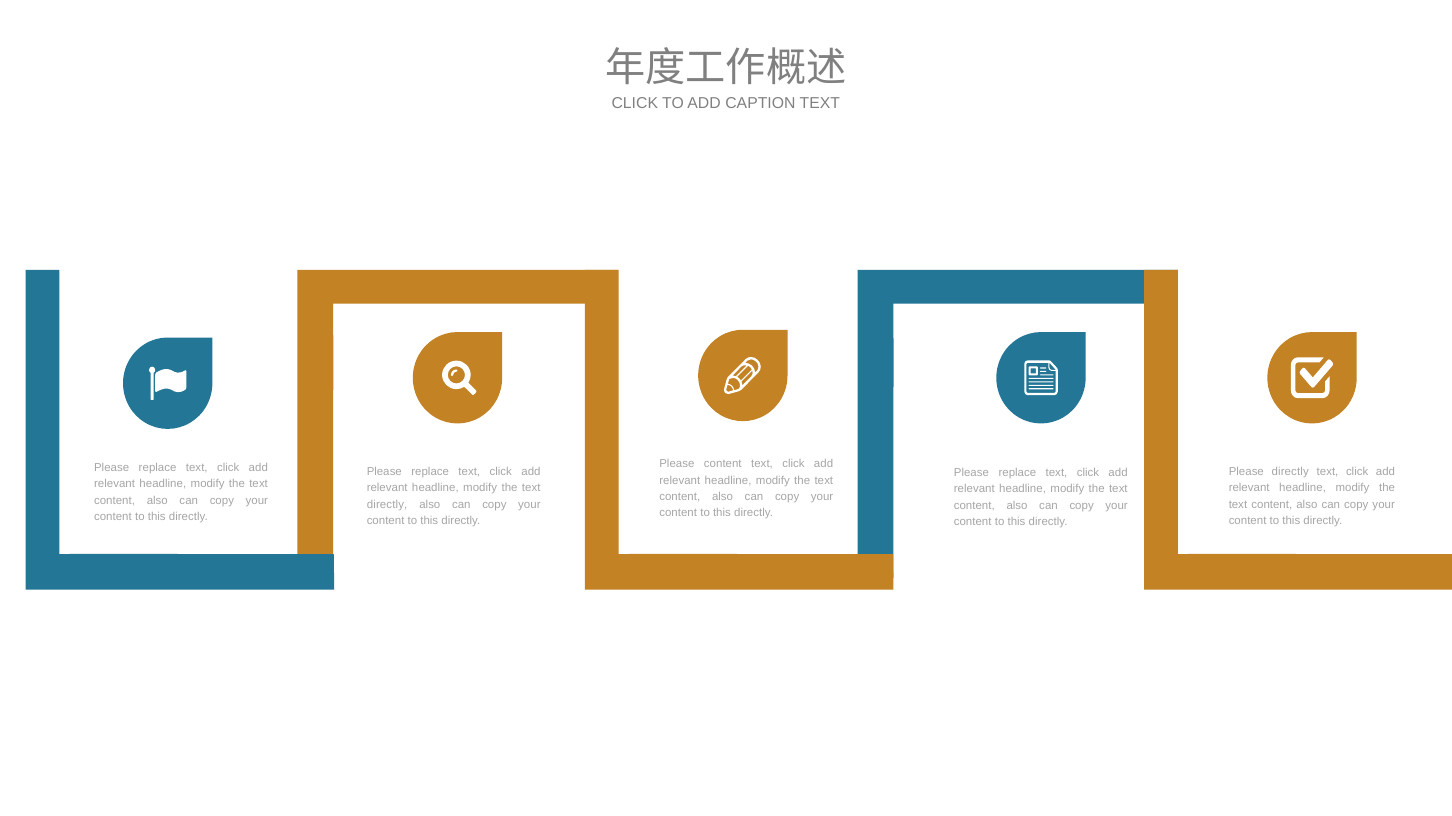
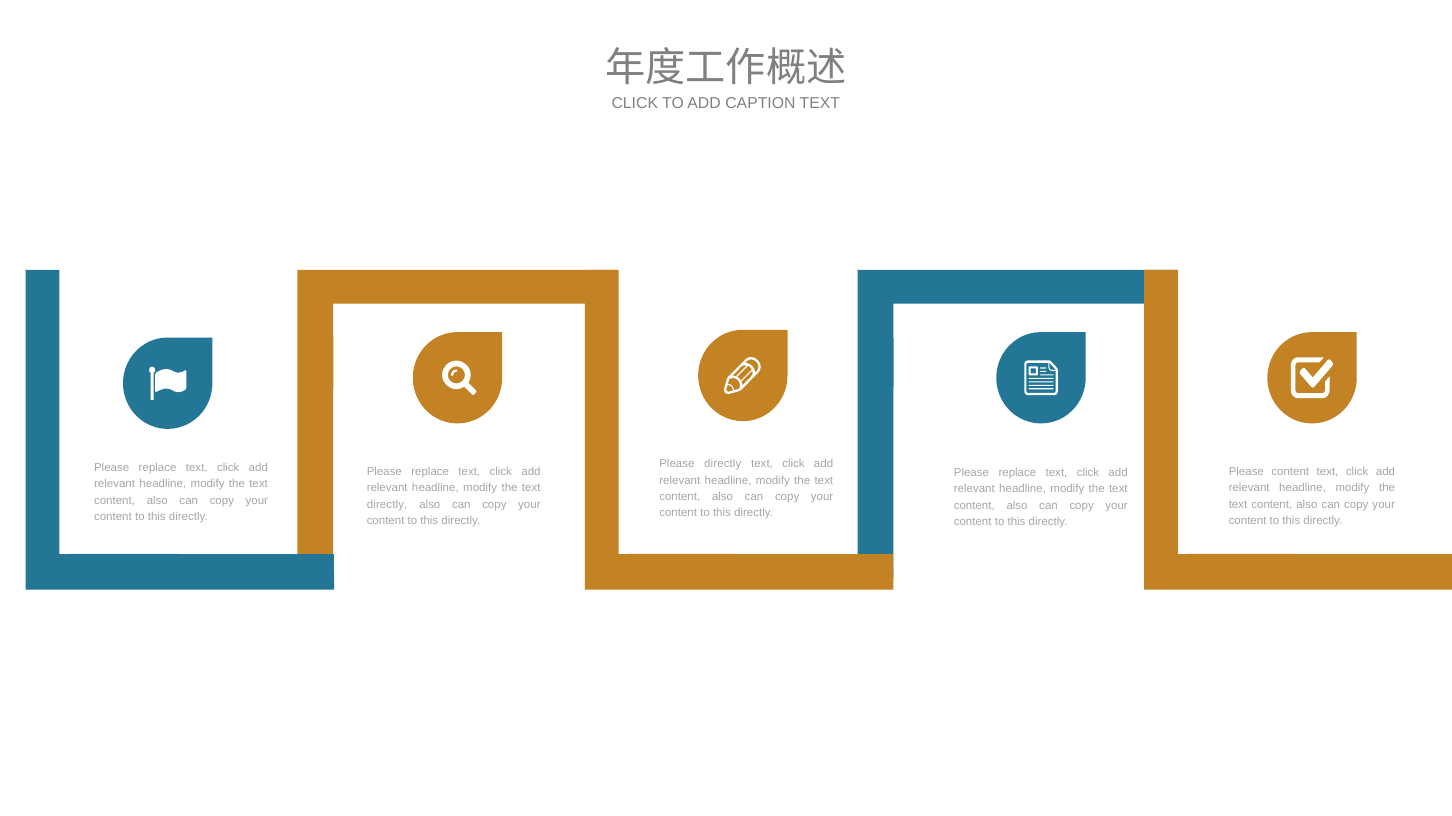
Please content: content -> directly
Please directly: directly -> content
